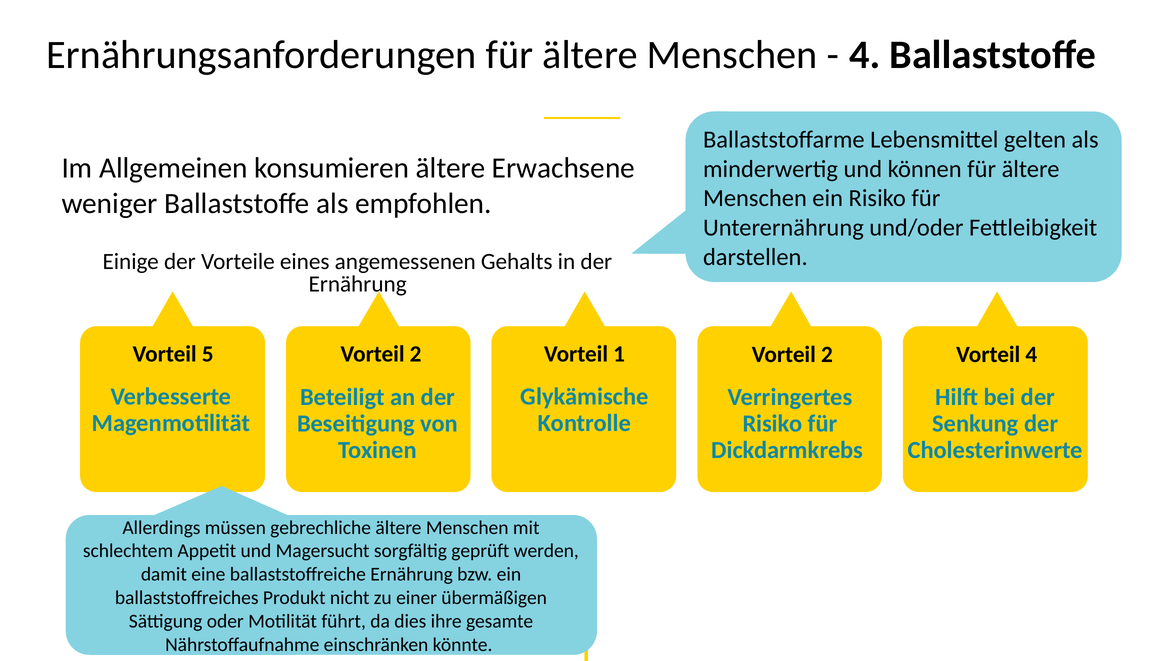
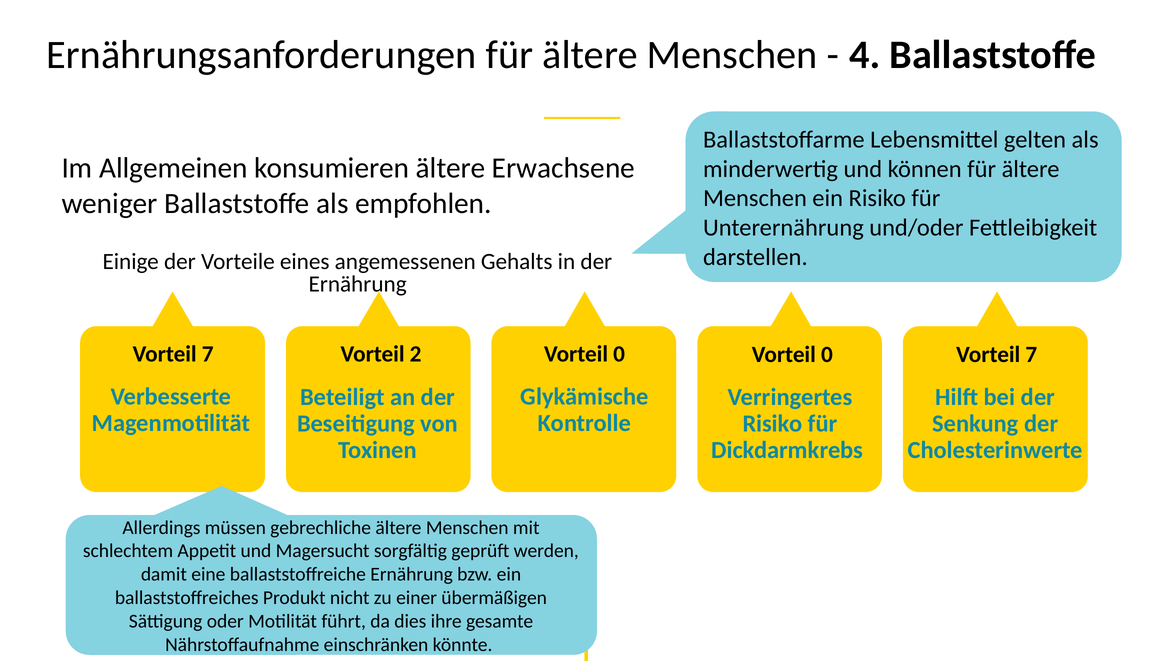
5 at (208, 354): 5 -> 7
1 at (619, 354): 1 -> 0
2 at (827, 354): 2 -> 0
4 at (1031, 354): 4 -> 7
